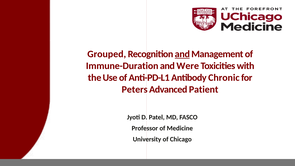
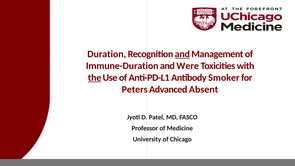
Grouped: Grouped -> Duration
the underline: none -> present
Chronic: Chronic -> Smoker
Patient: Patient -> Absent
